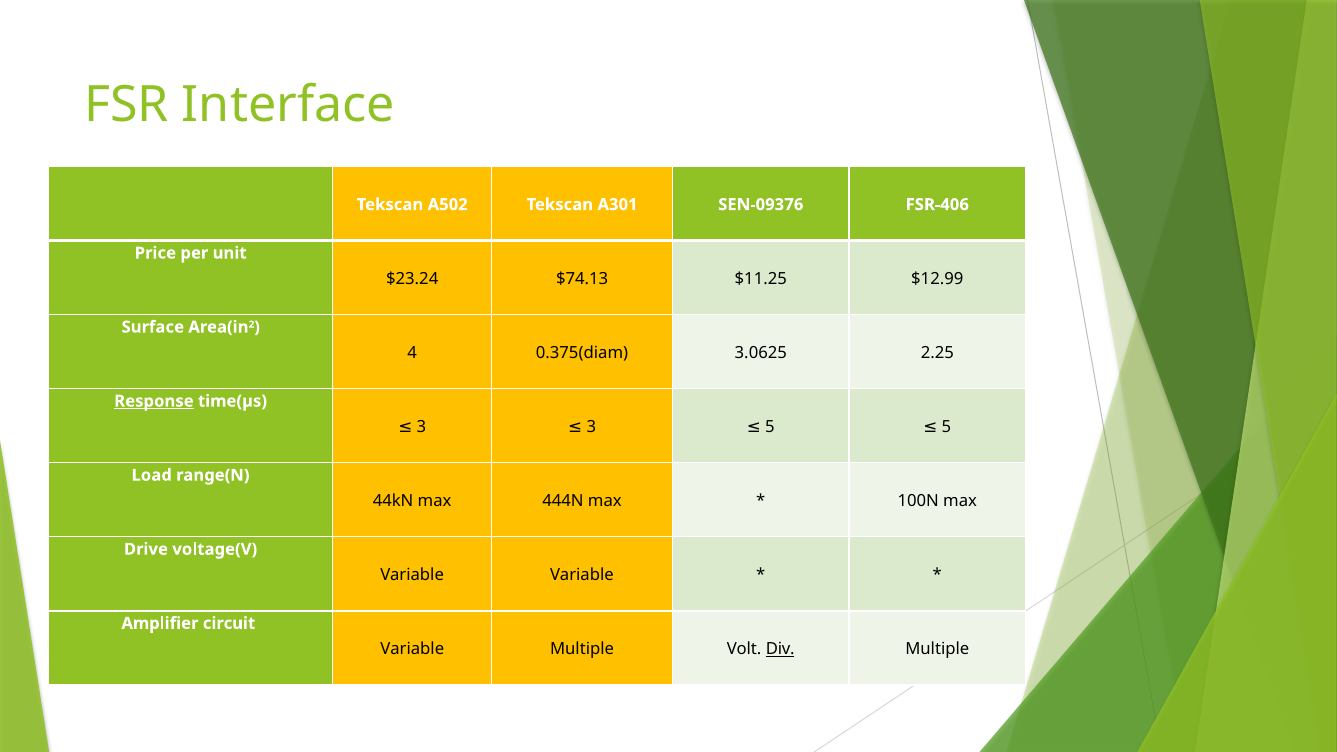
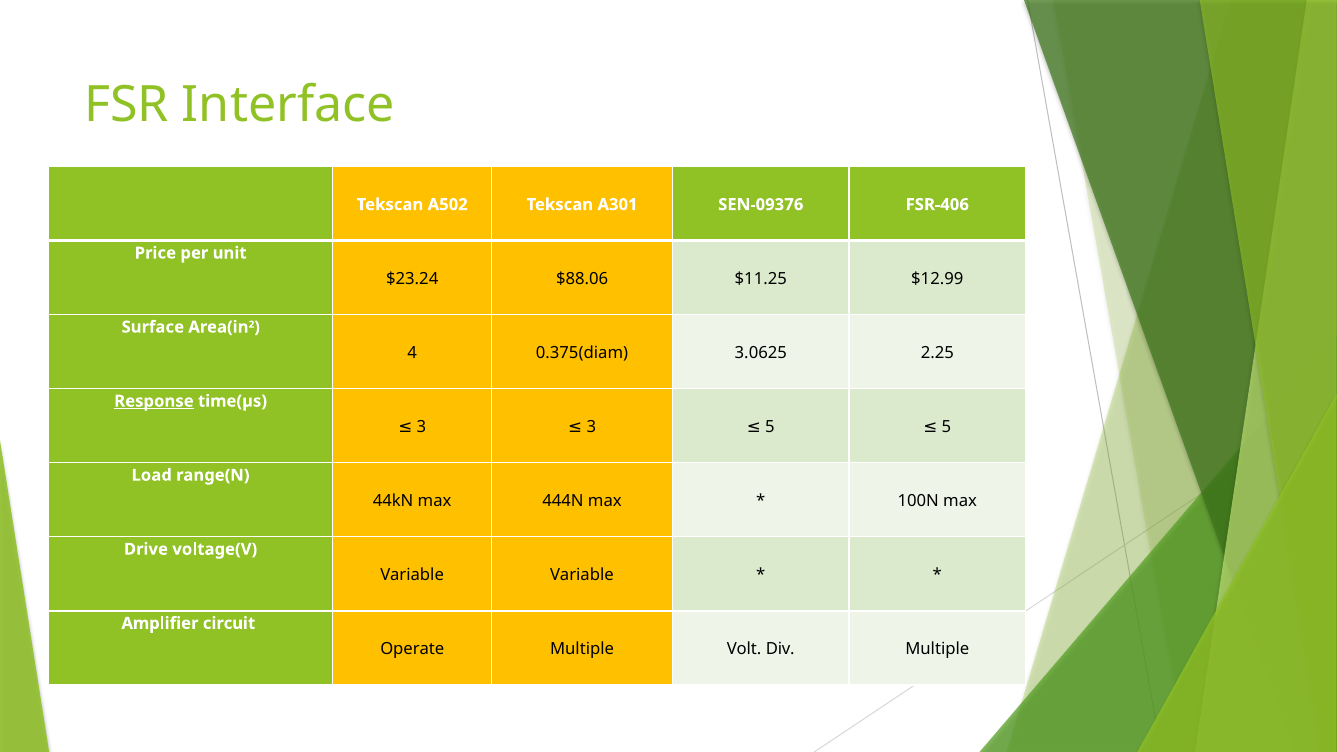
$74.13: $74.13 -> $88.06
Variable at (412, 649): Variable -> Operate
Div underline: present -> none
